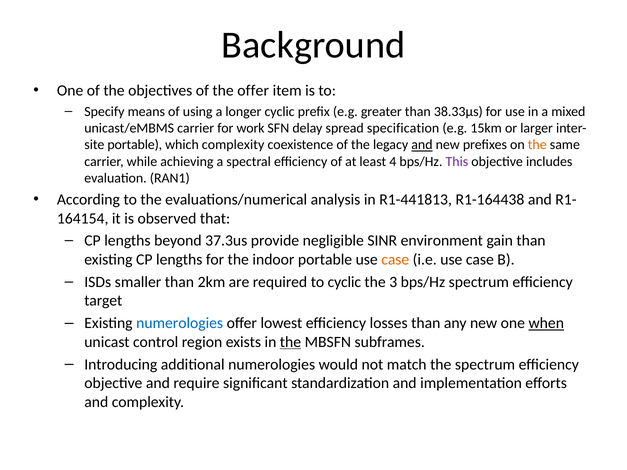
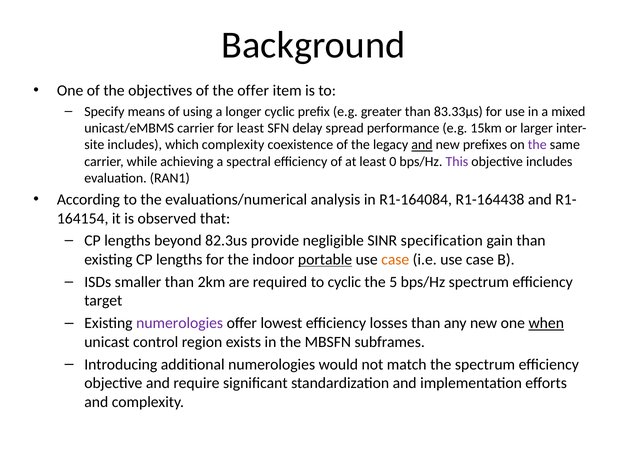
38.33µs: 38.33µs -> 83.33µs
for work: work -> least
specification: specification -> performance
portable at (135, 145): portable -> includes
the at (537, 145) colour: orange -> purple
4: 4 -> 0
R1-441813: R1-441813 -> R1-164084
37.3us: 37.3us -> 82.3us
environment: environment -> specification
portable at (325, 260) underline: none -> present
3: 3 -> 5
numerologies at (180, 323) colour: blue -> purple
the at (290, 342) underline: present -> none
